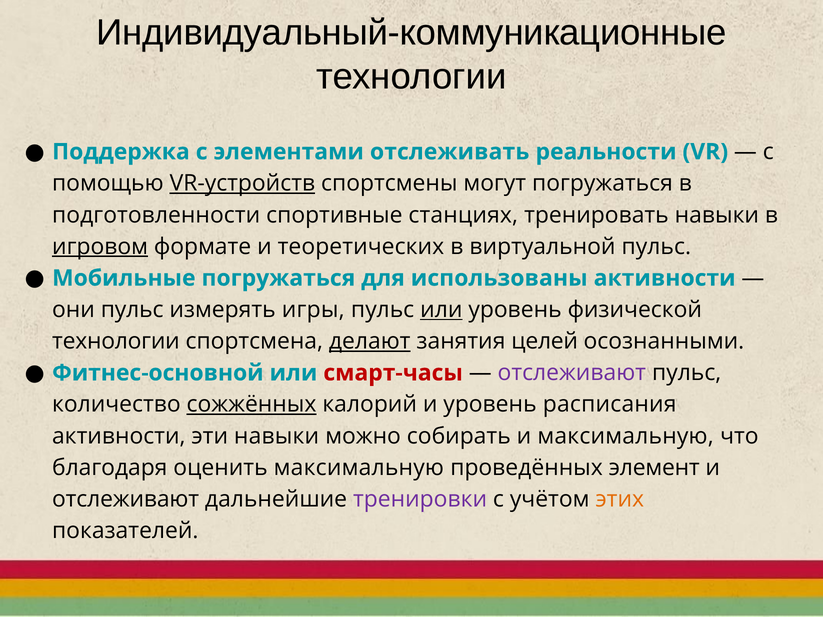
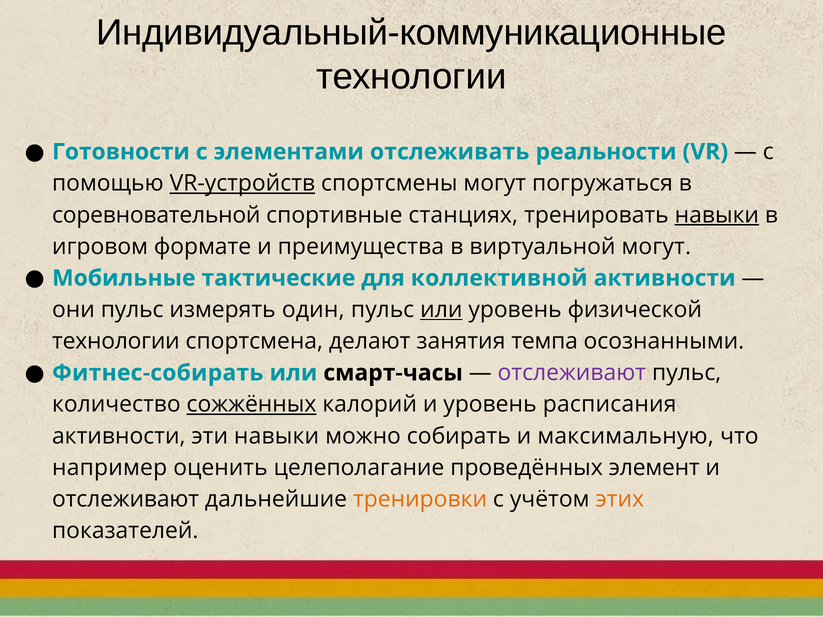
Поддержка: Поддержка -> Готовности
подготовленности: подготовленности -> соревновательной
навыки at (717, 215) underline: none -> present
игровом underline: present -> none
теоретических: теоретических -> преимущества
виртуальной пульс: пульс -> могут
Мобильные погружаться: погружаться -> тактические
использованы: использованы -> коллективной
игры: игры -> один
делают underline: present -> none
целей: целей -> темпа
Фитнес-основной: Фитнес-основной -> Фитнес-собирать
смарт-часы colour: red -> black
благодаря: благодаря -> например
оценить максимальную: максимальную -> целеполагание
тренировки colour: purple -> orange
